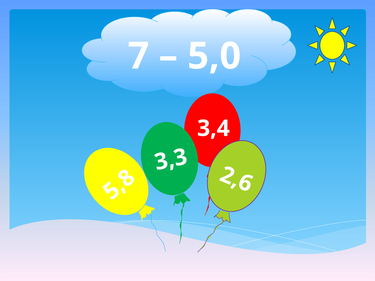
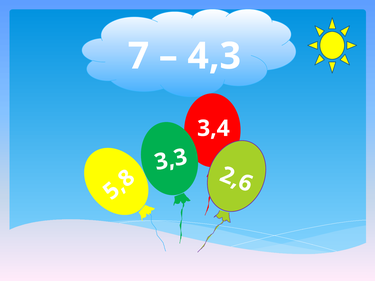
5,0: 5,0 -> 4,3
